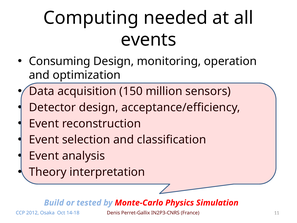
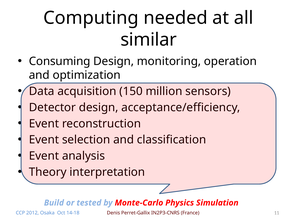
events: events -> similar
